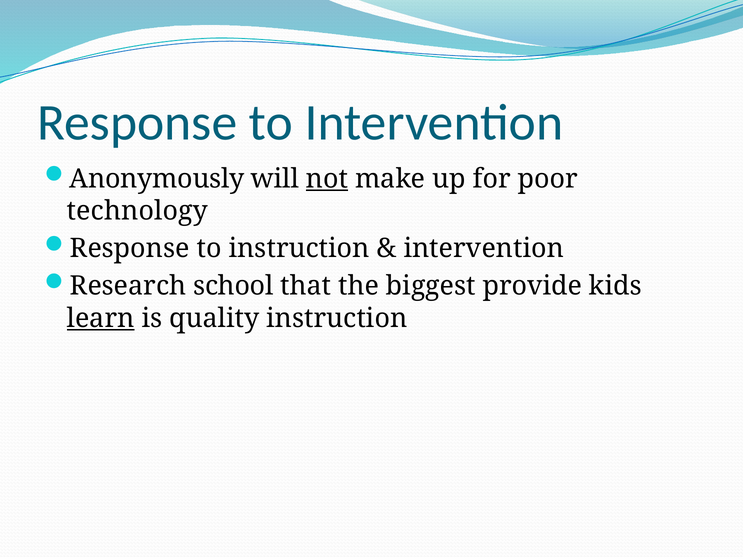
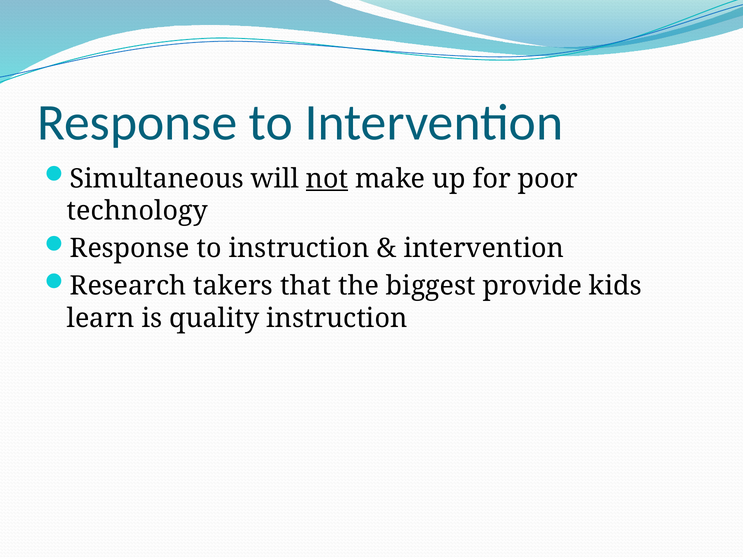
Anonymously: Anonymously -> Simultaneous
school: school -> takers
learn underline: present -> none
